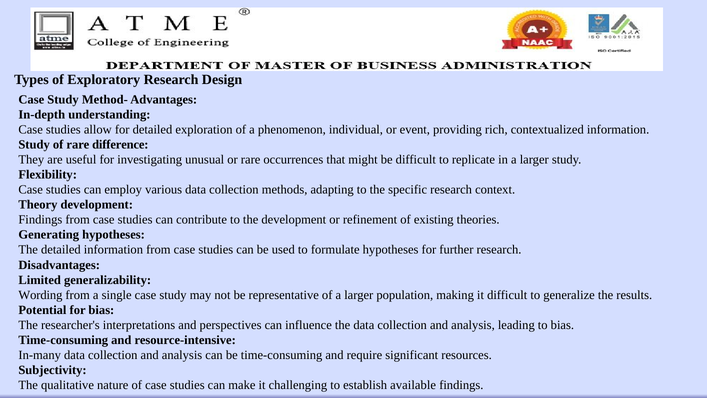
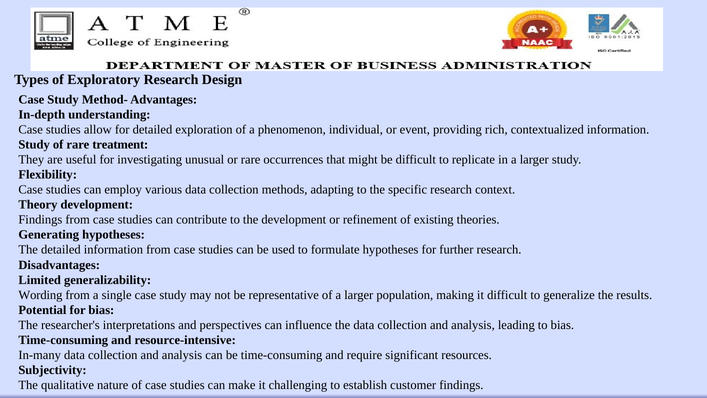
difference: difference -> treatment
available: available -> customer
